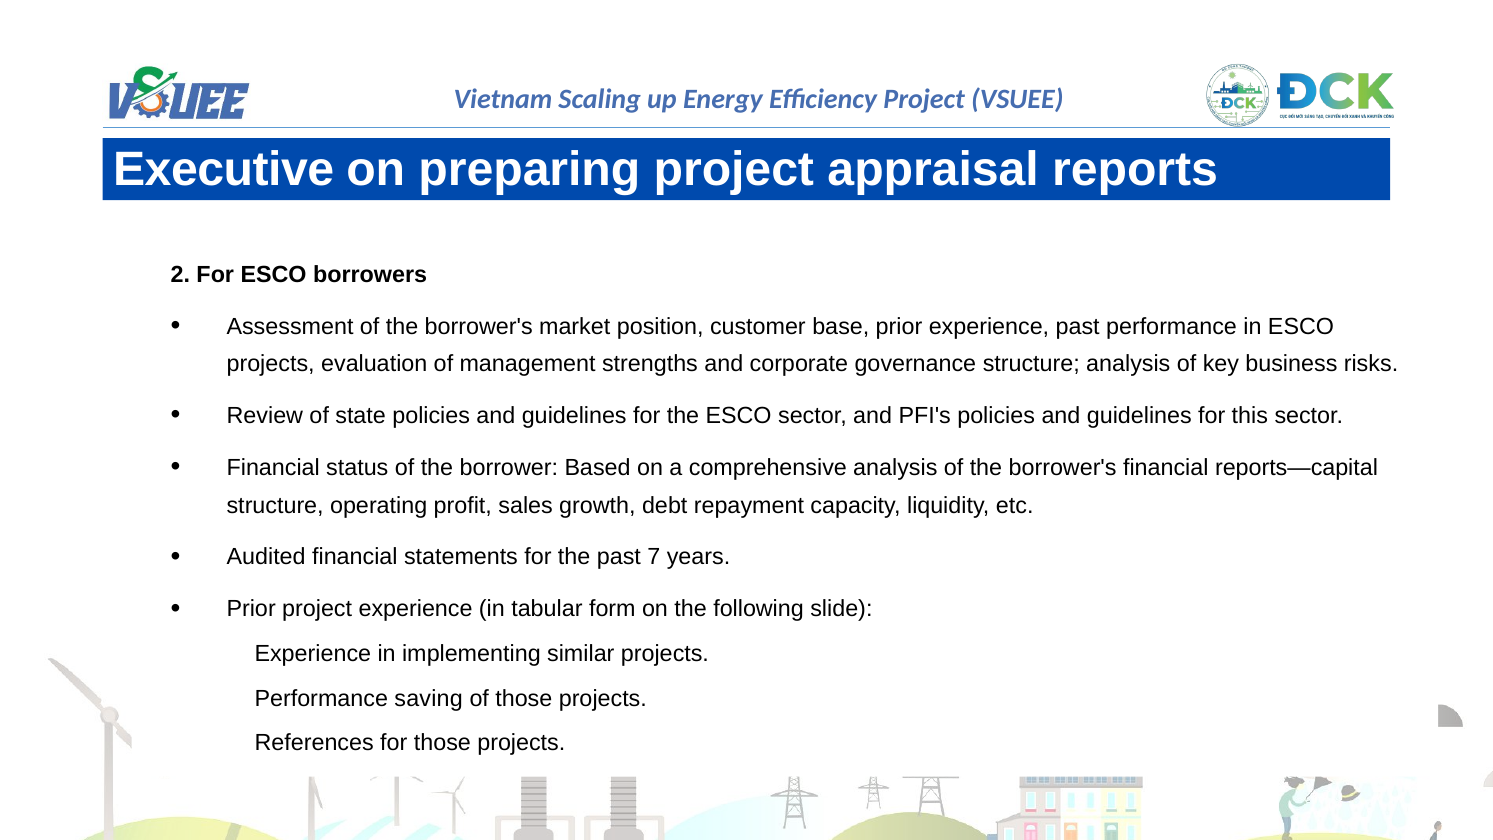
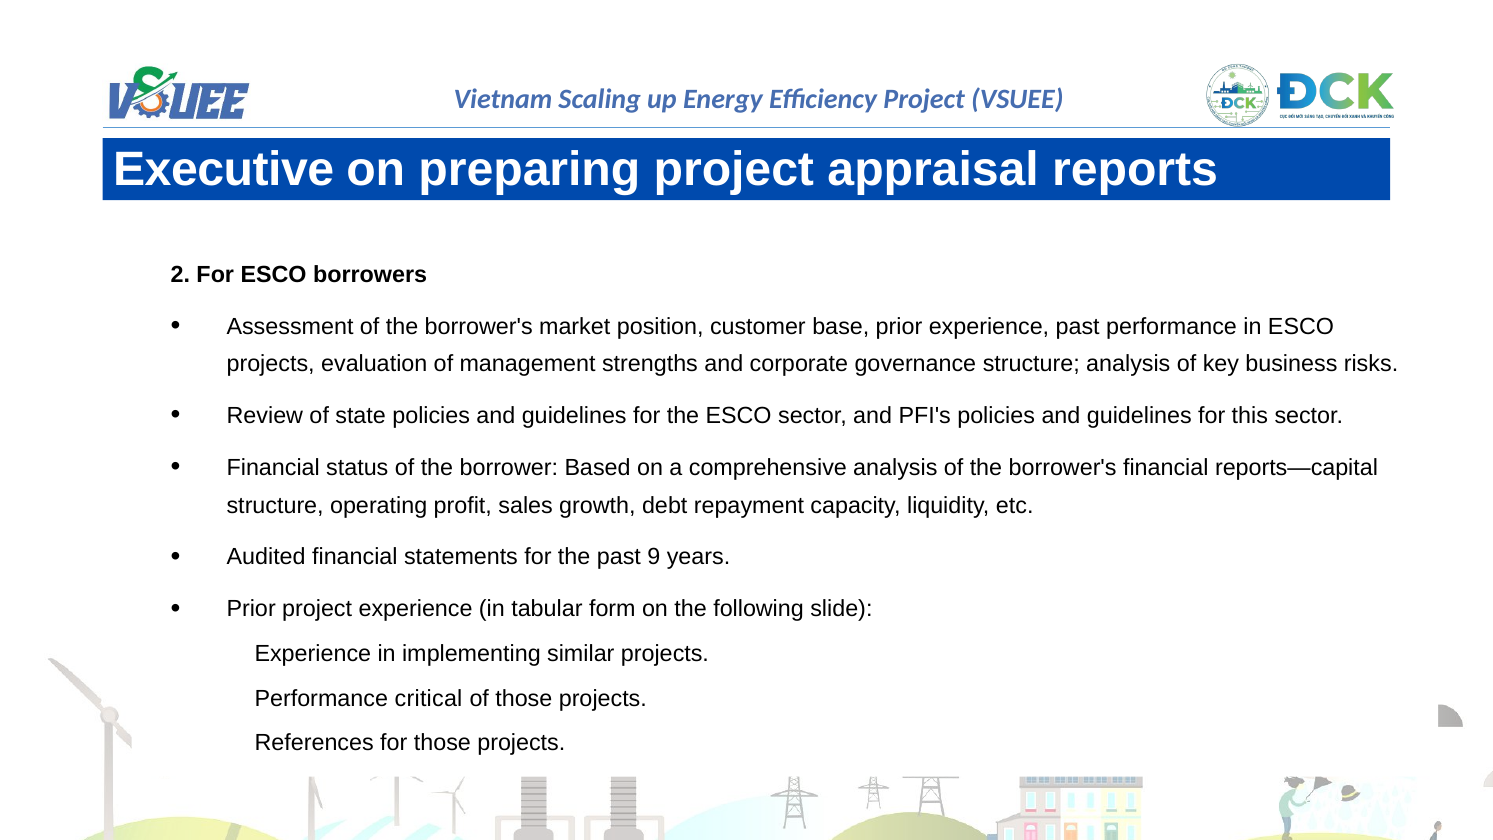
7: 7 -> 9
saving: saving -> critical
